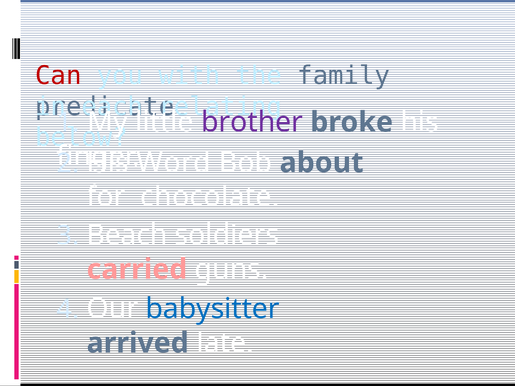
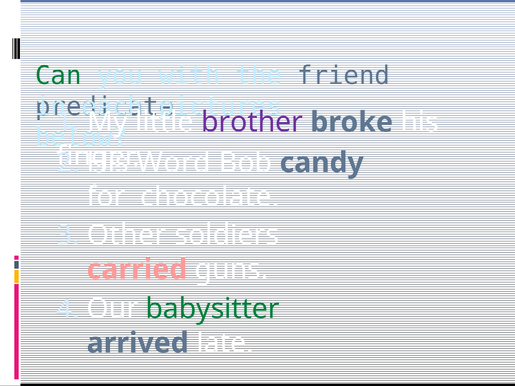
Can colour: red -> green
family: family -> friend
relating: relating -> pictures
about: about -> candy
Beach: Beach -> Other
babysitter colour: blue -> green
